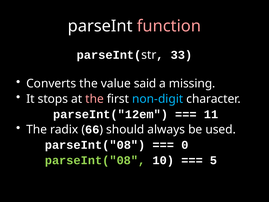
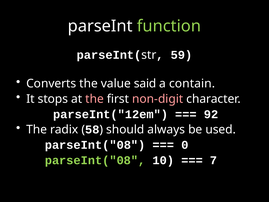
function colour: pink -> light green
33: 33 -> 59
missing: missing -> contain
non-digit colour: light blue -> pink
11: 11 -> 92
66: 66 -> 58
5: 5 -> 7
